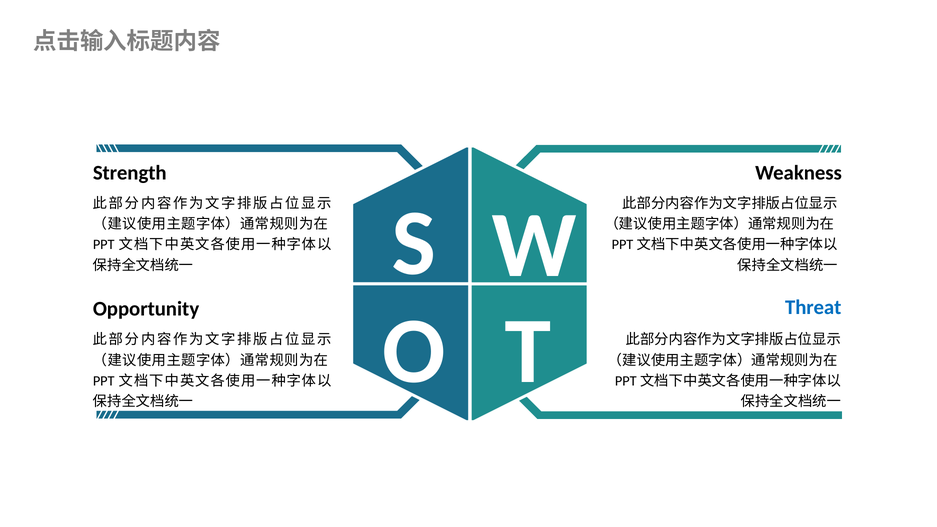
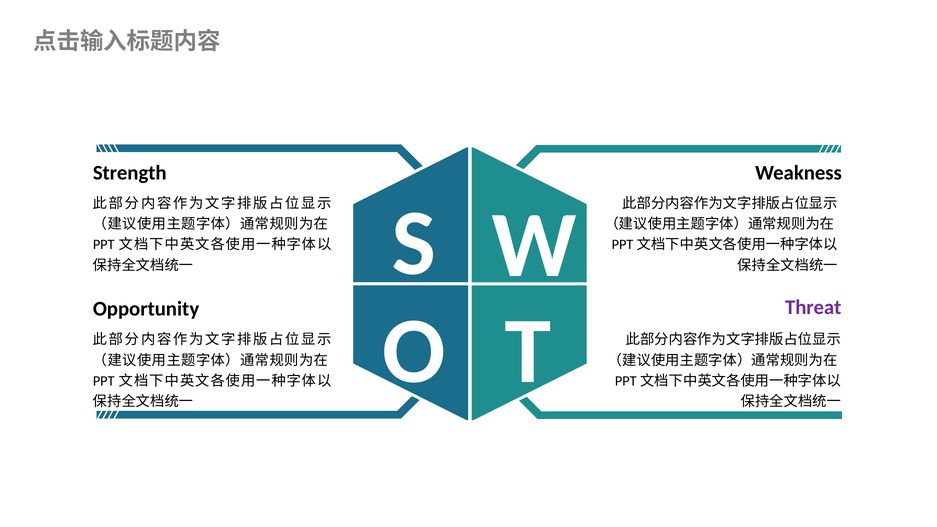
Threat colour: blue -> purple
